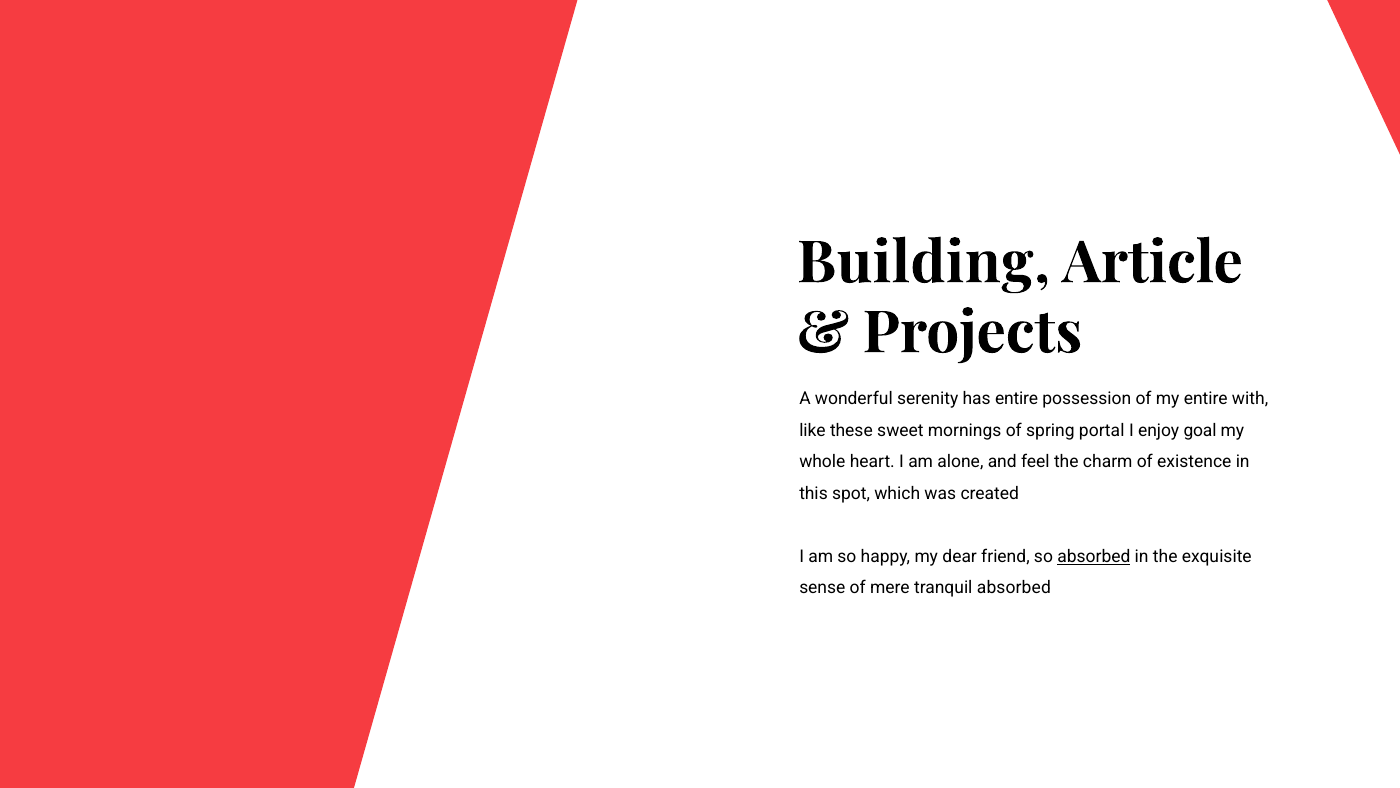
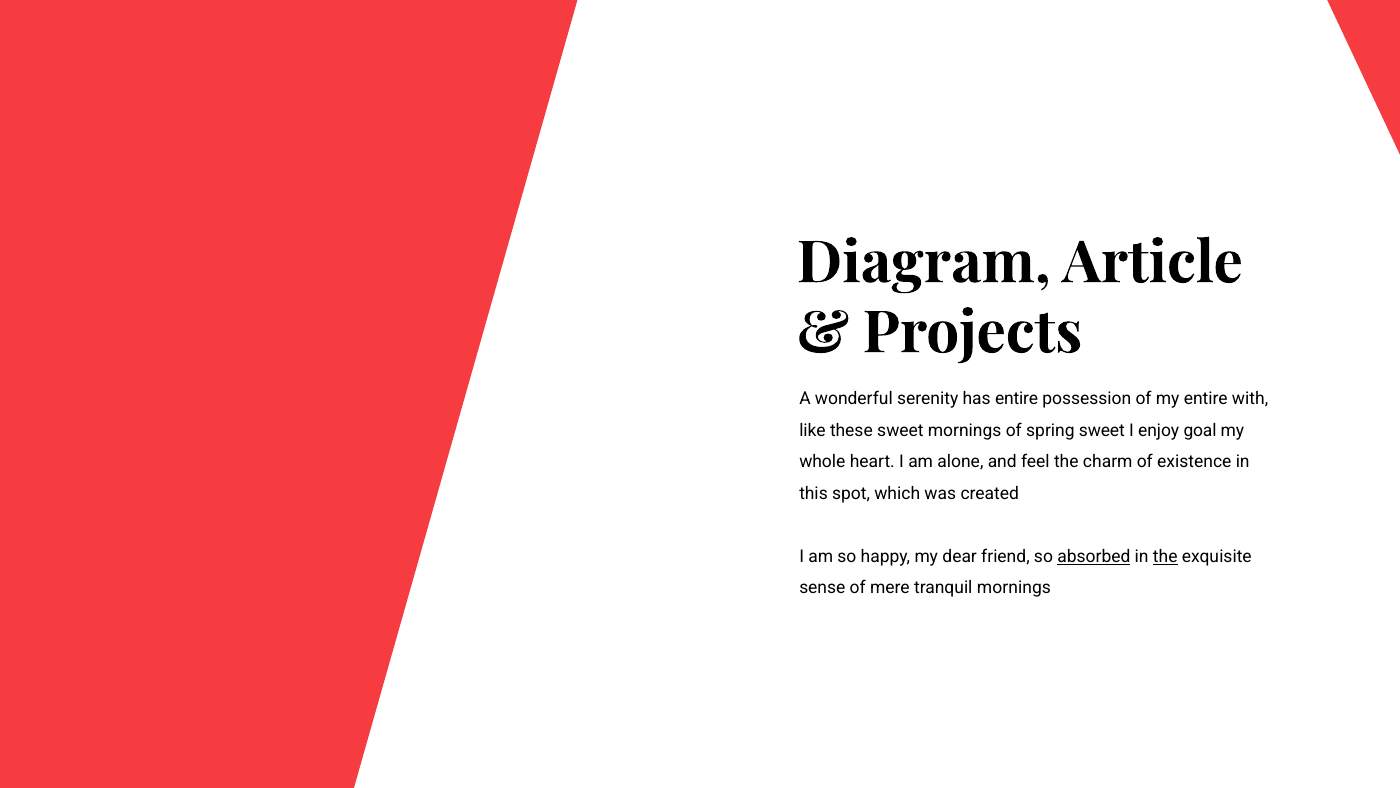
Building: Building -> Diagram
spring portal: portal -> sweet
the at (1165, 556) underline: none -> present
tranquil absorbed: absorbed -> mornings
